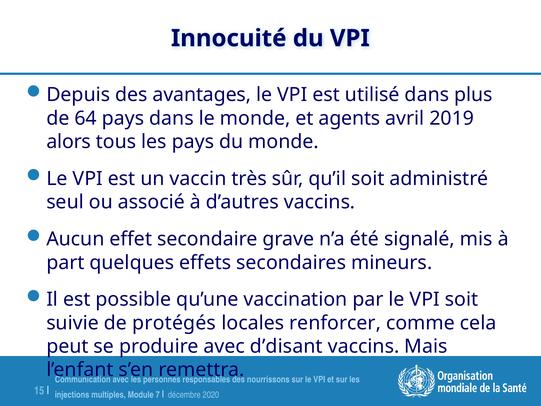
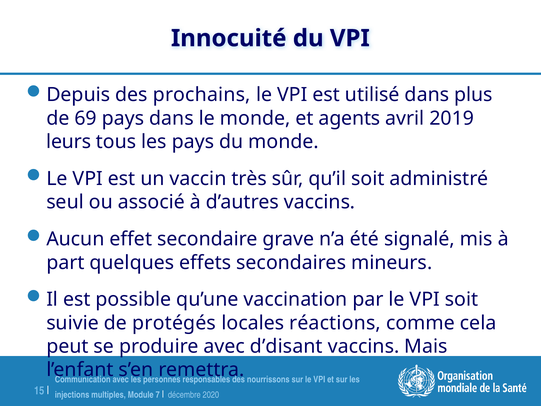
avantages: avantages -> prochains
64: 64 -> 69
alors: alors -> leurs
renforcer: renforcer -> réactions
